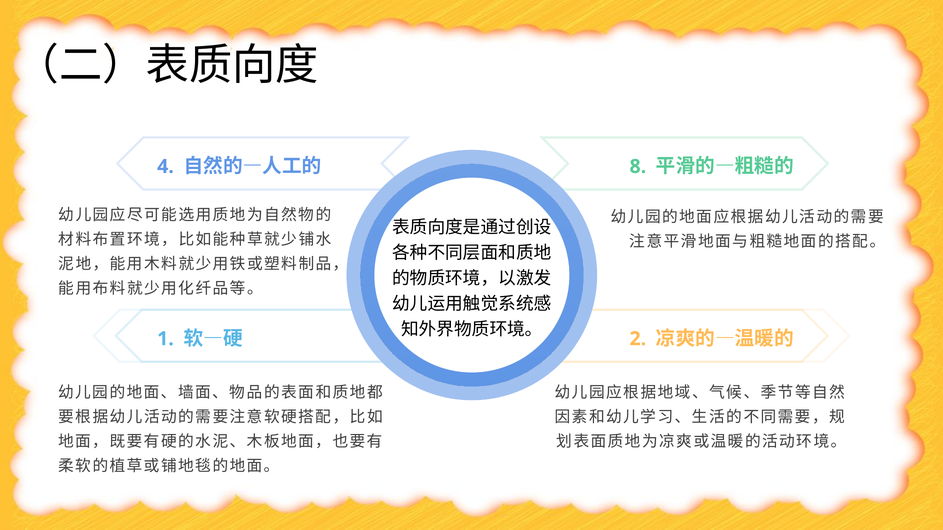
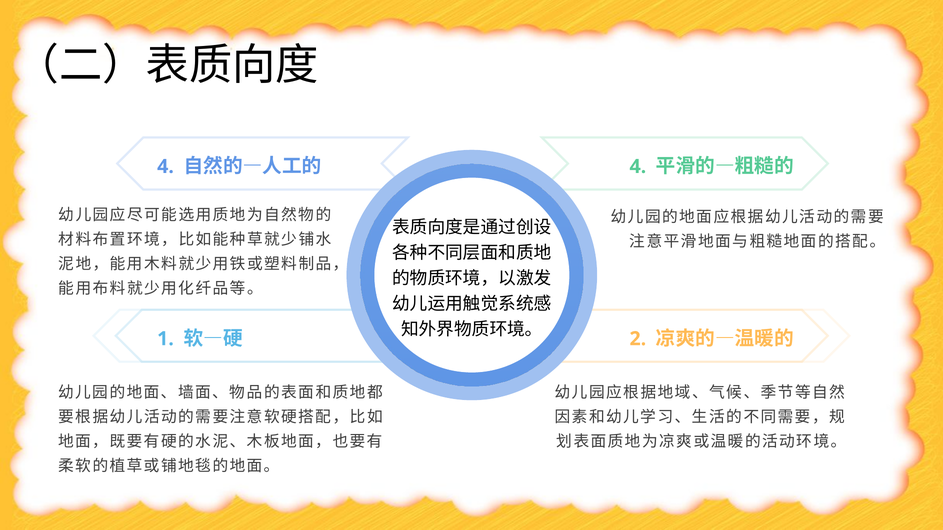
8 at (638, 167): 8 -> 4
